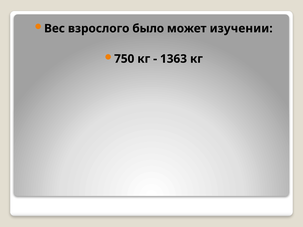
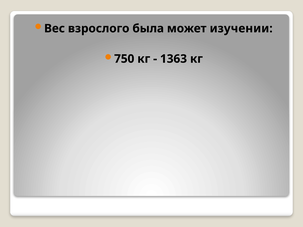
было: было -> была
